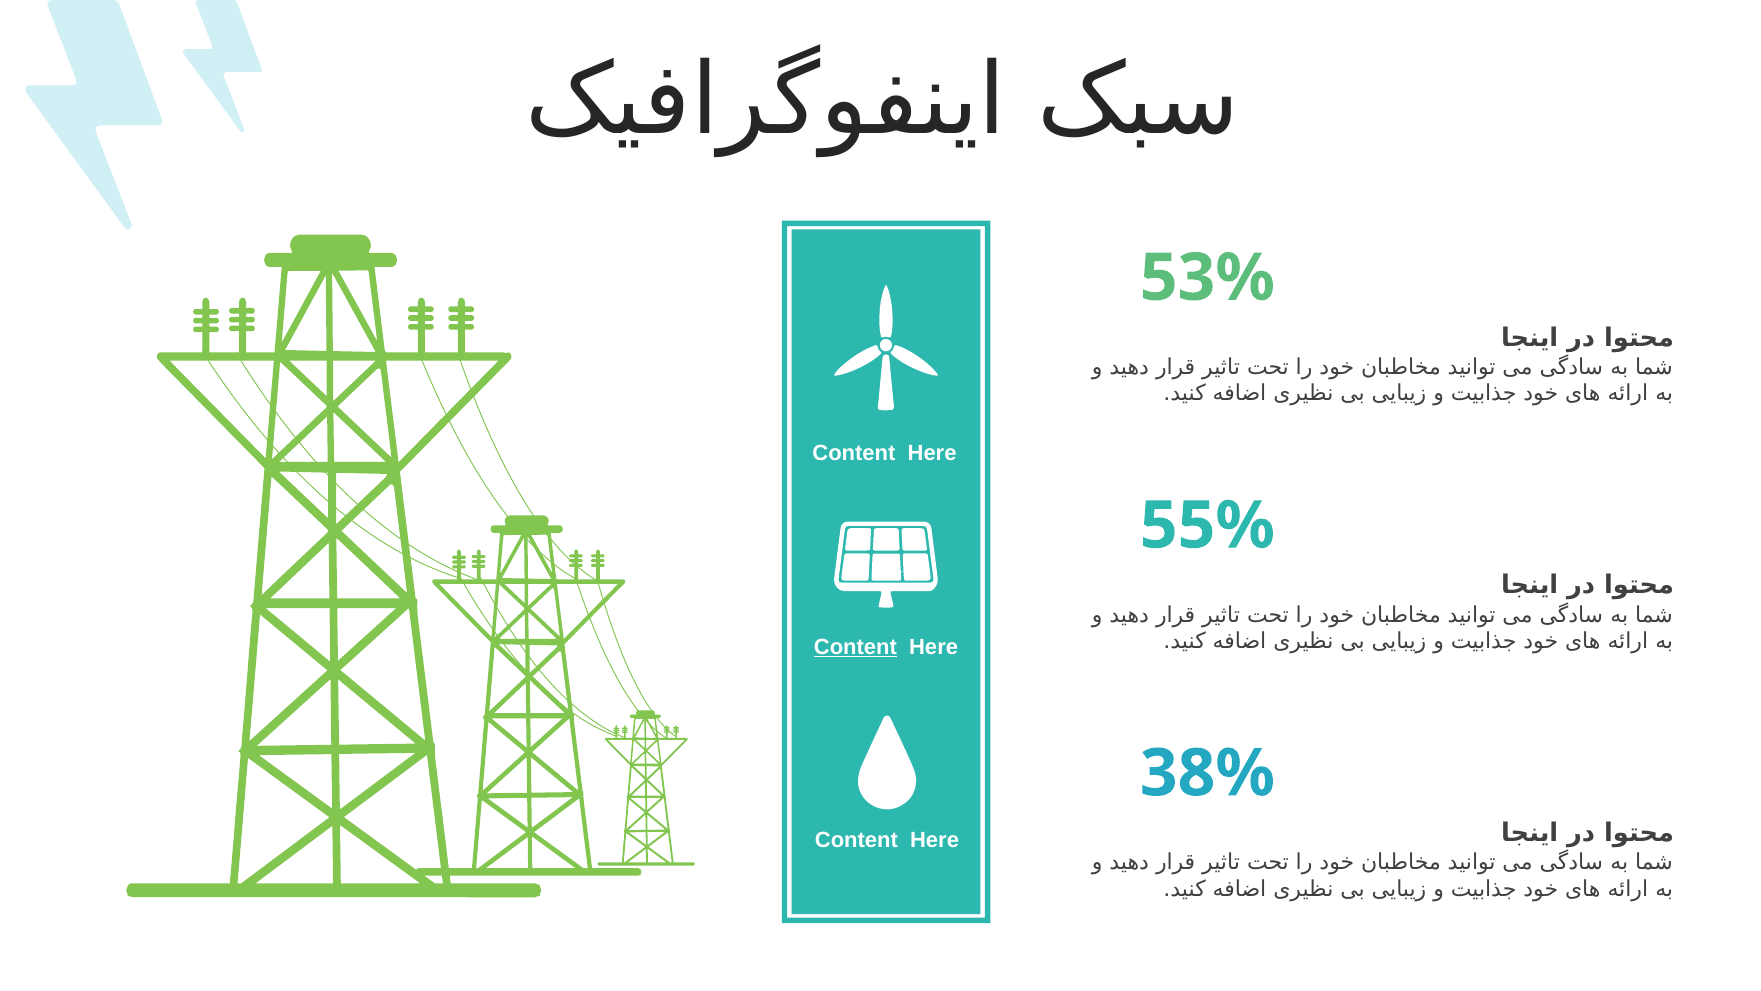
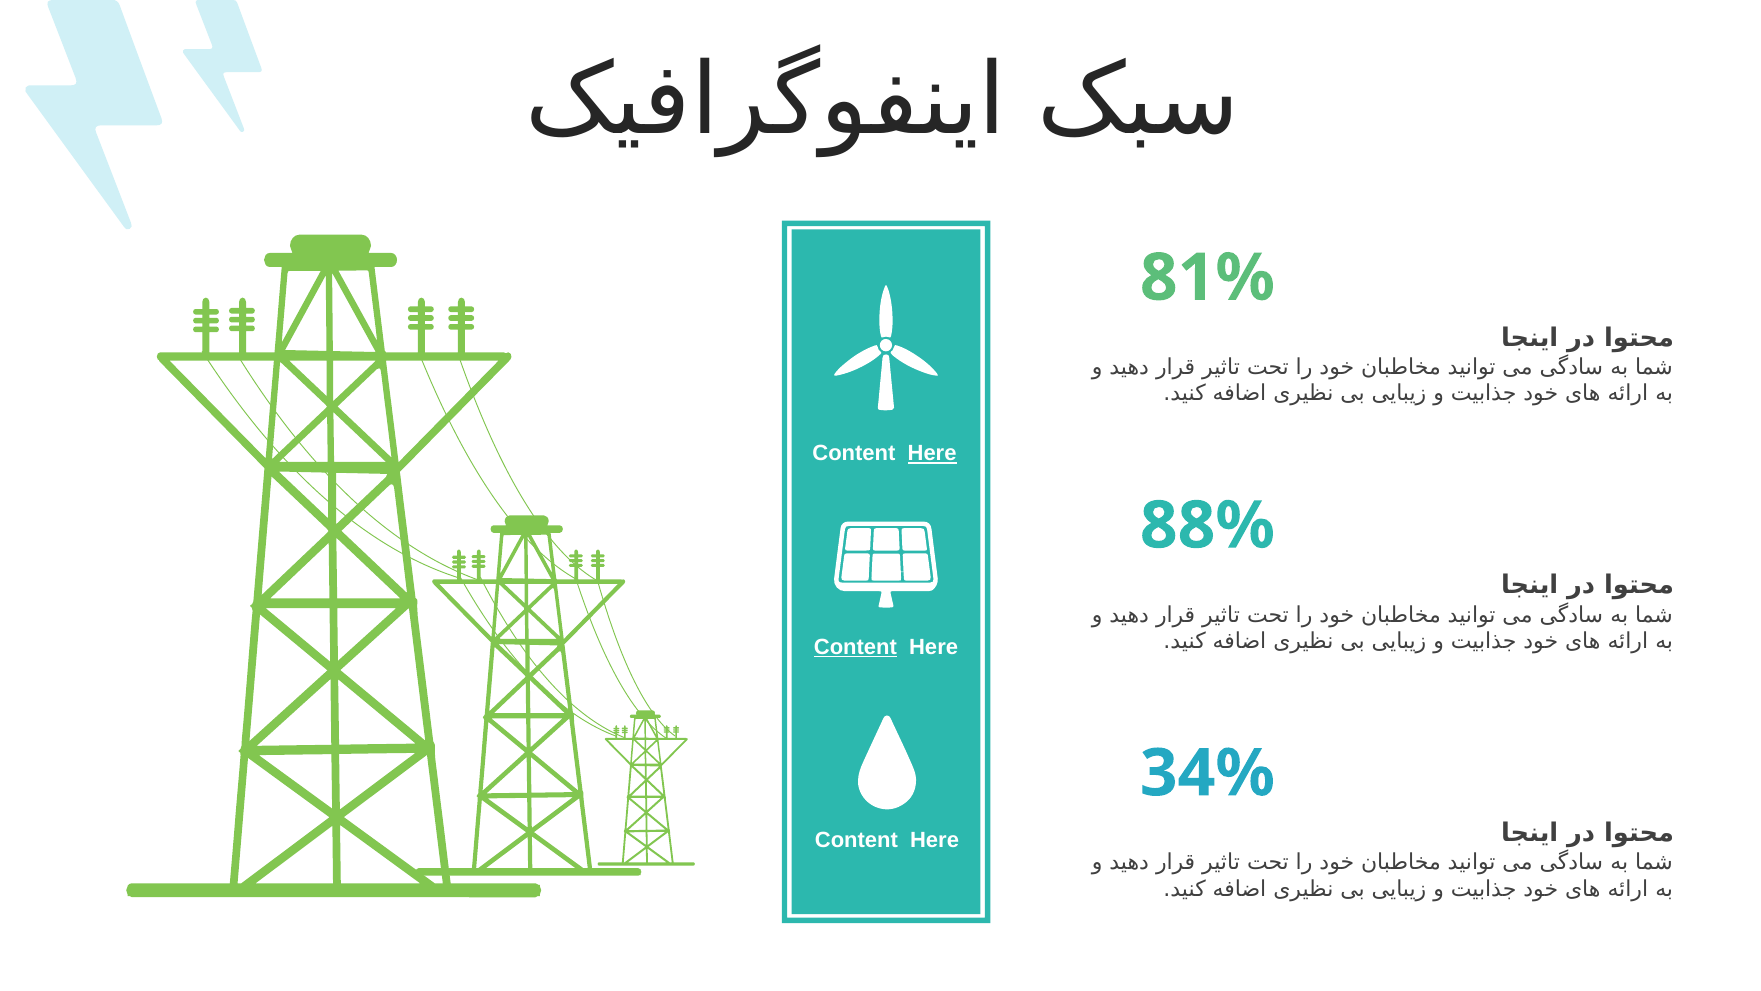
53%: 53% -> 81%
Here at (932, 453) underline: none -> present
55%: 55% -> 88%
38%: 38% -> 34%
